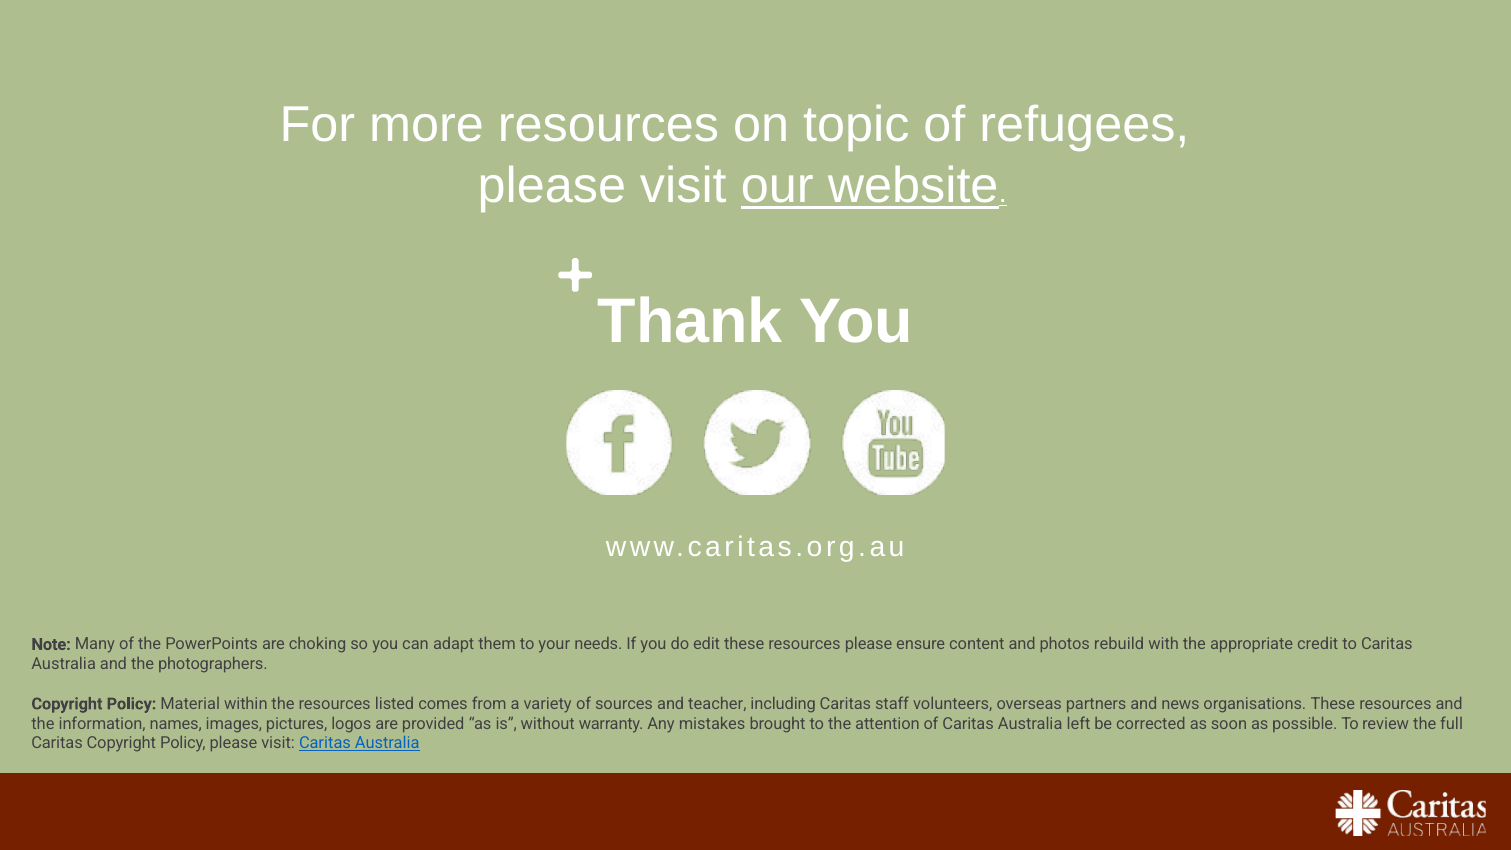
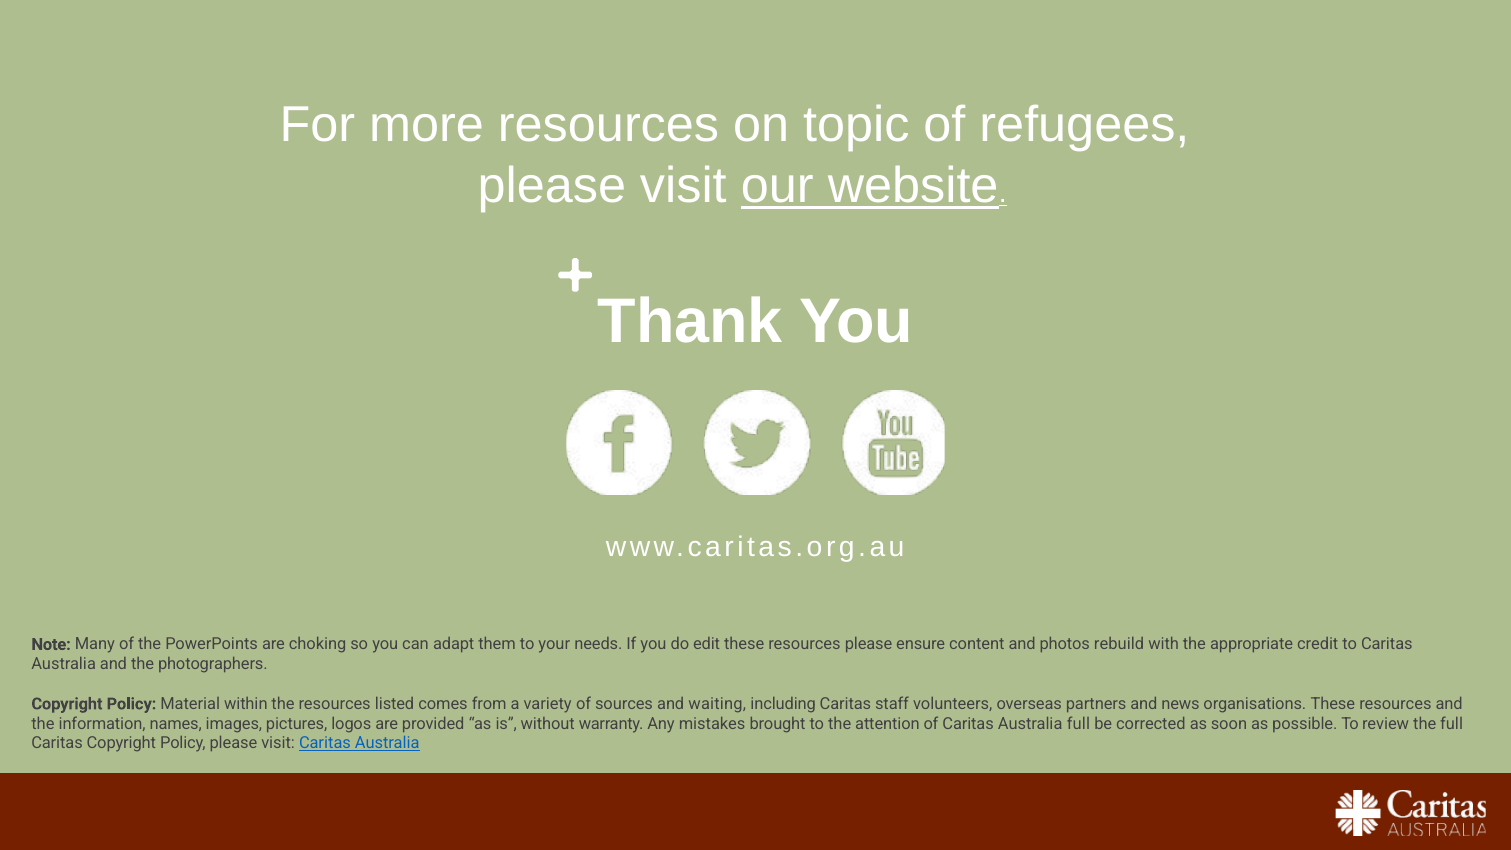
teacher: teacher -> waiting
Australia left: left -> full
